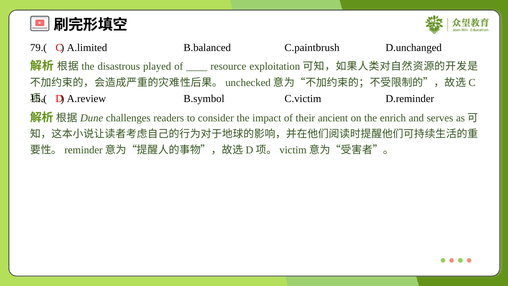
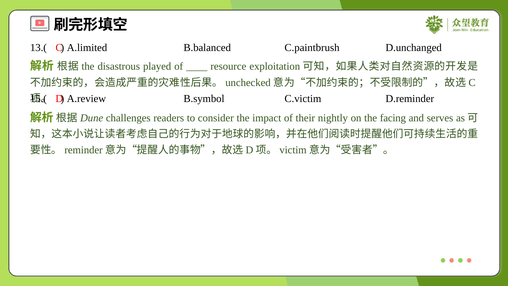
79.(: 79.( -> 13.(
ancient: ancient -> nightly
enrich: enrich -> facing
